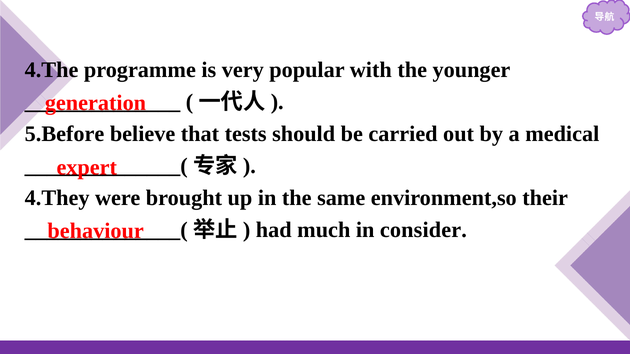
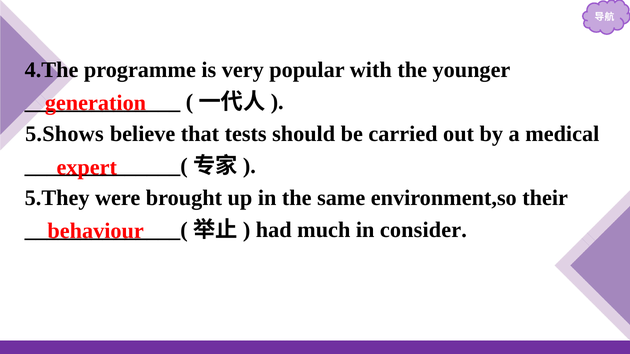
5.Before: 5.Before -> 5.Shows
4.They: 4.They -> 5.They
